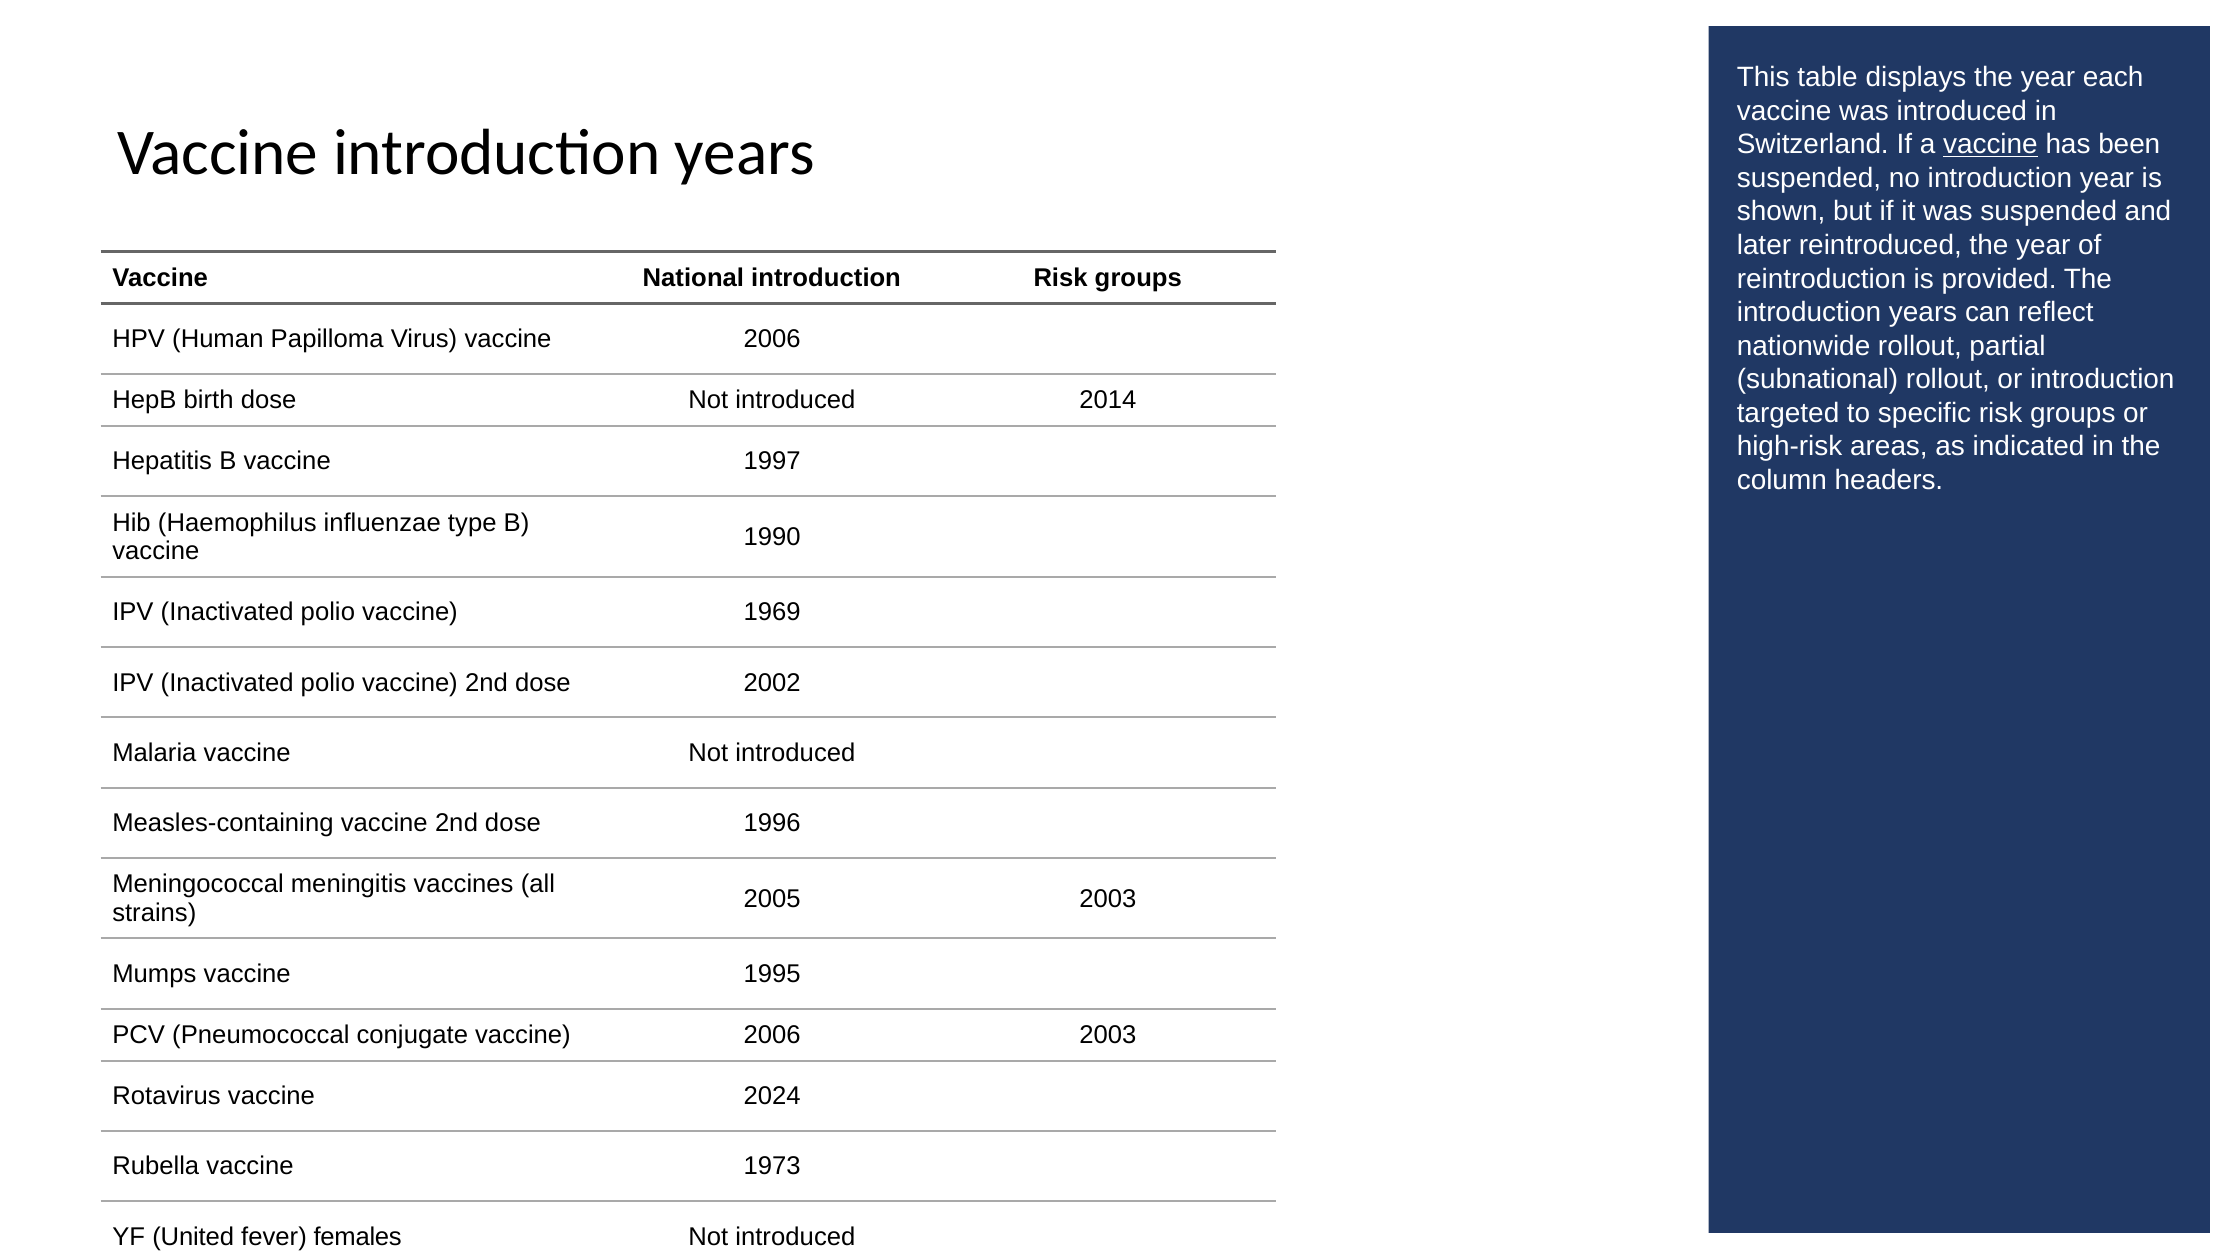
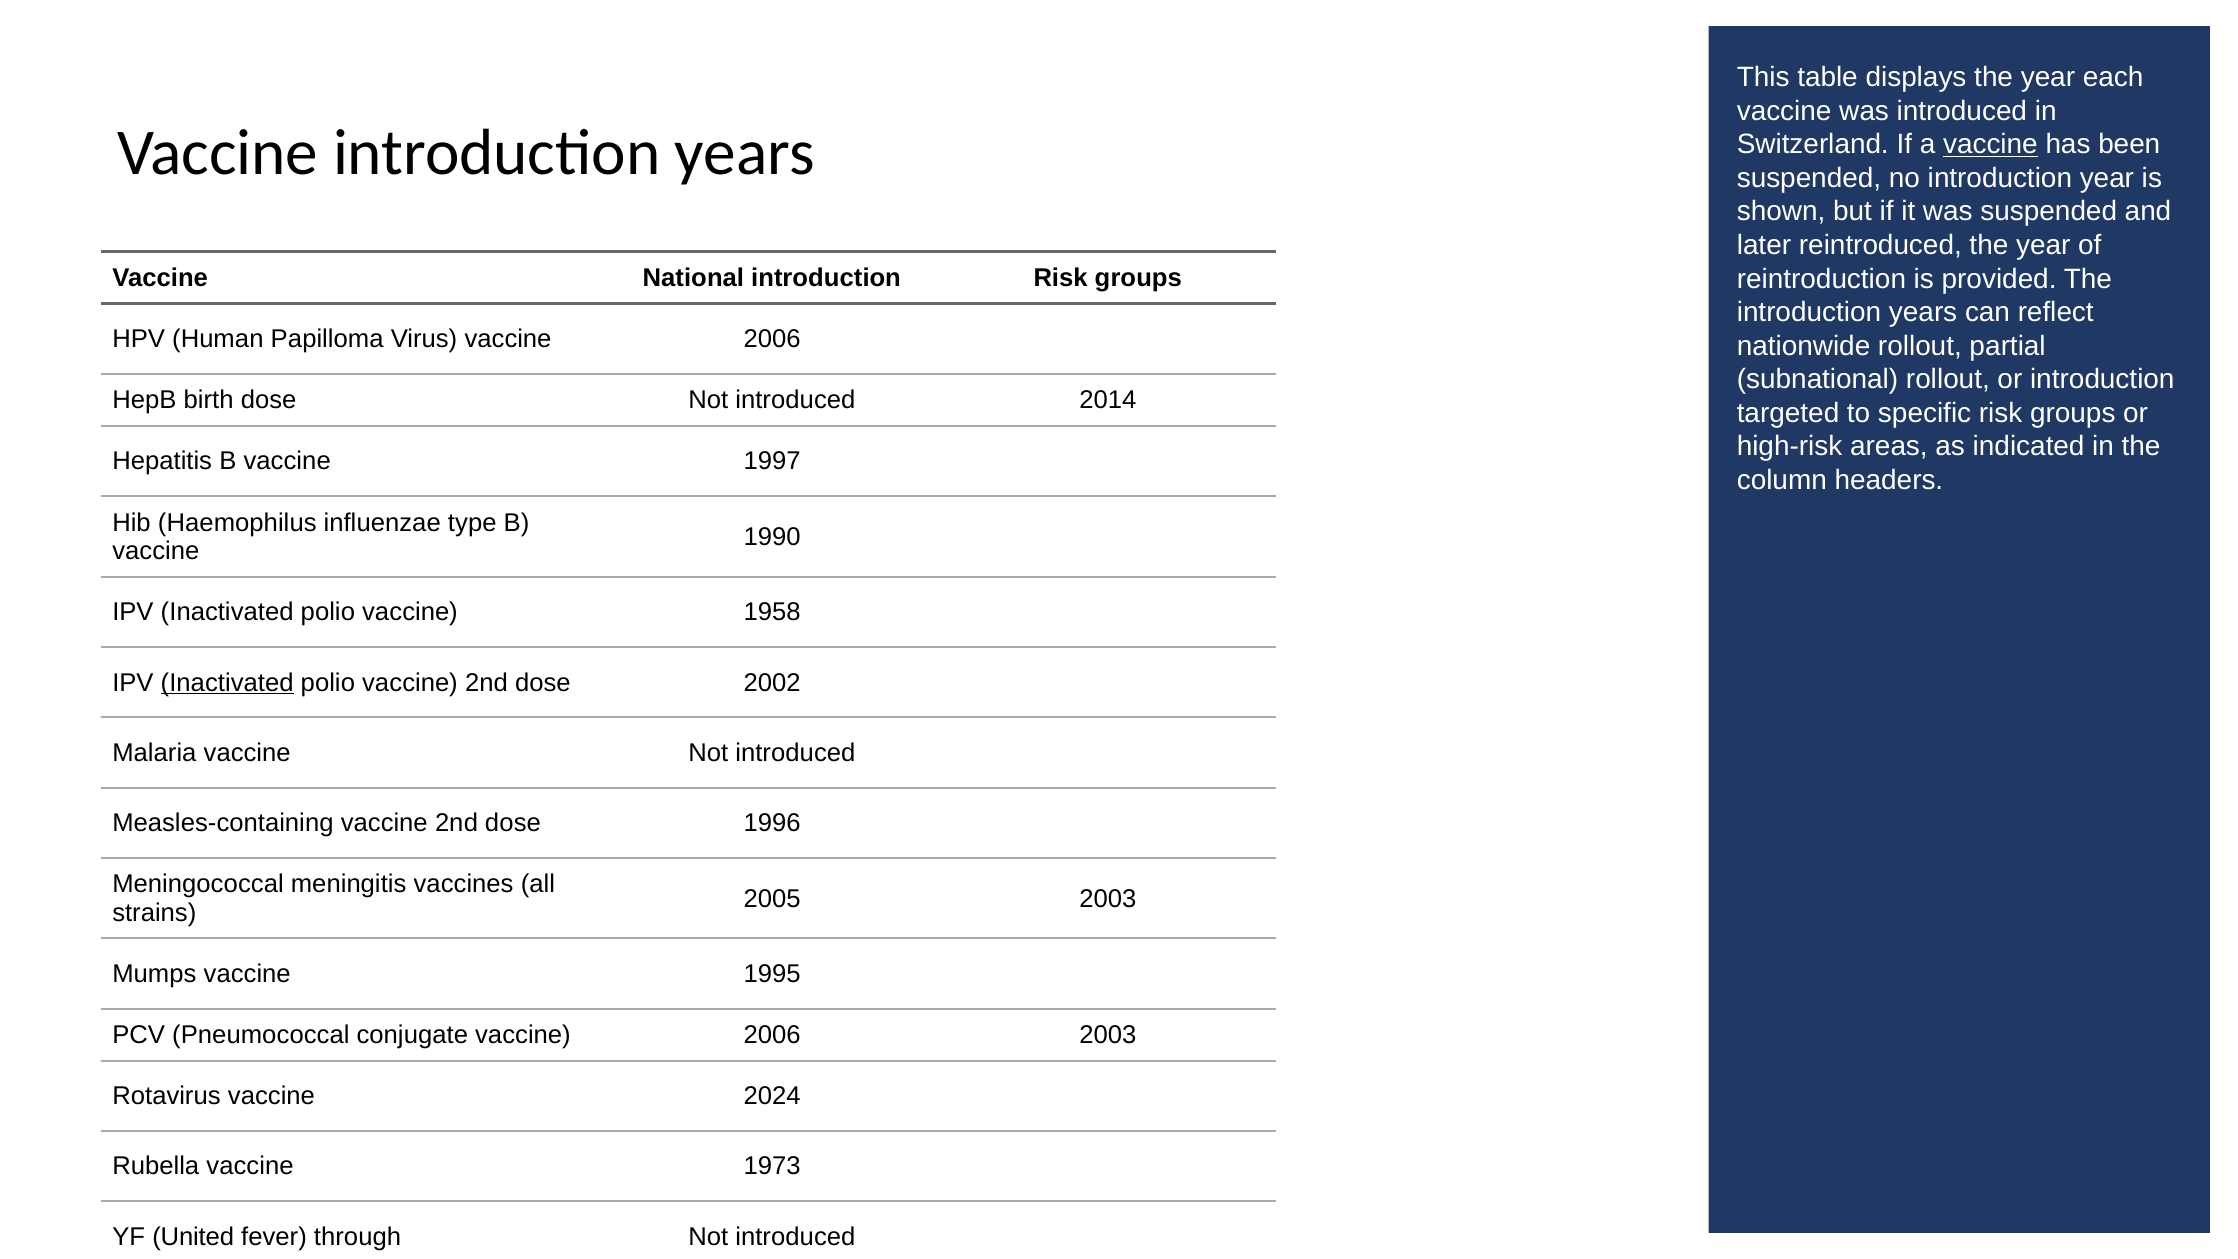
1969: 1969 -> 1958
Inactivated at (227, 682) underline: none -> present
females: females -> through
